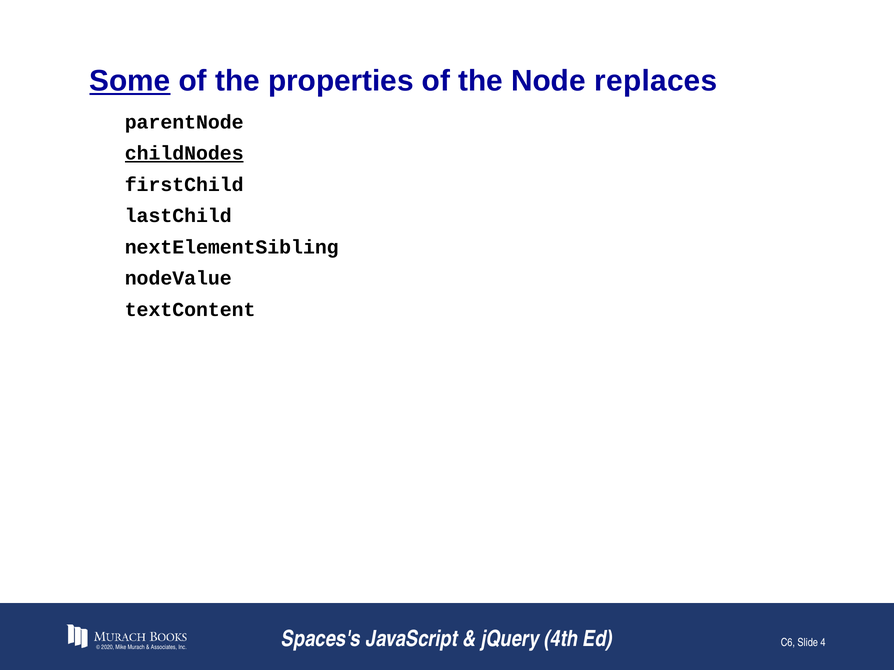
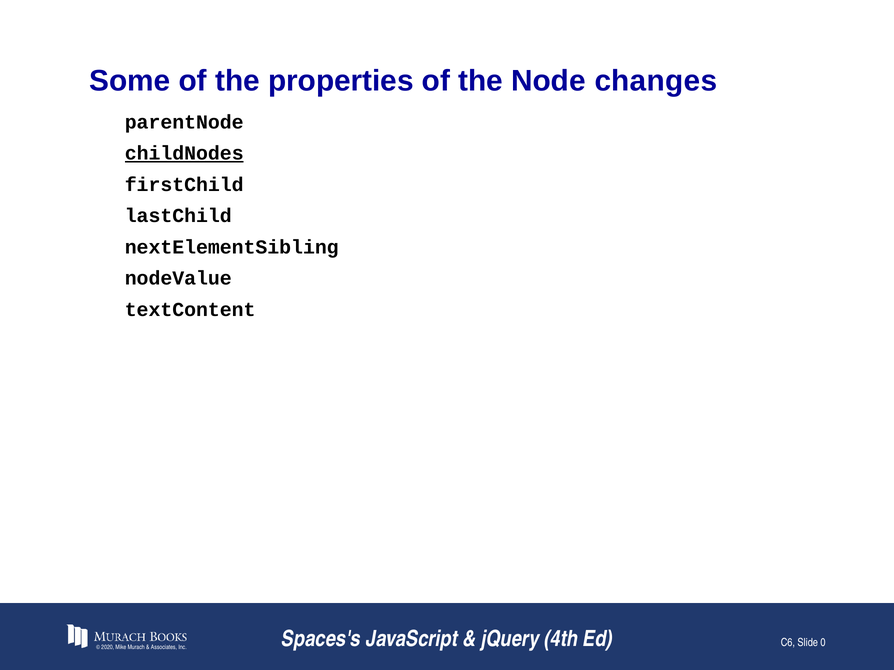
Some underline: present -> none
replaces: replaces -> changes
4: 4 -> 0
